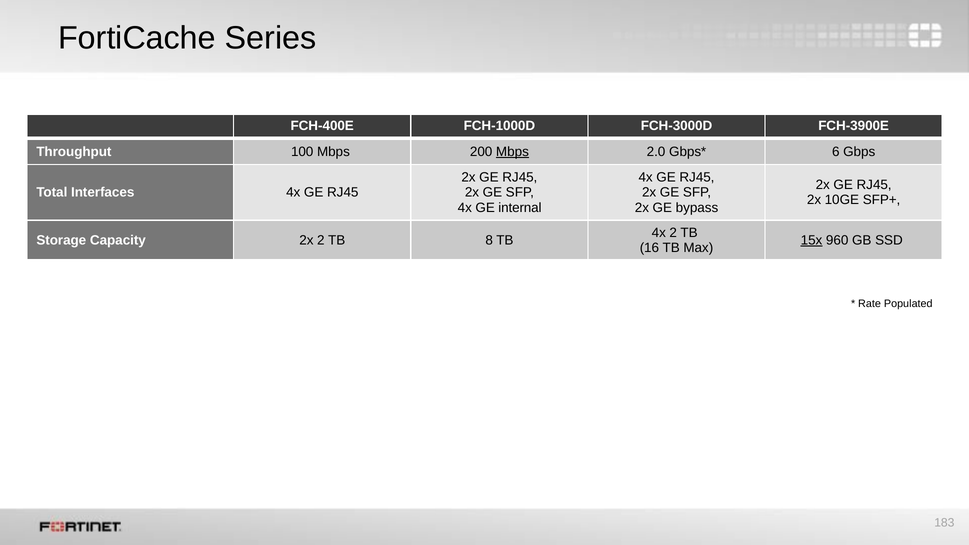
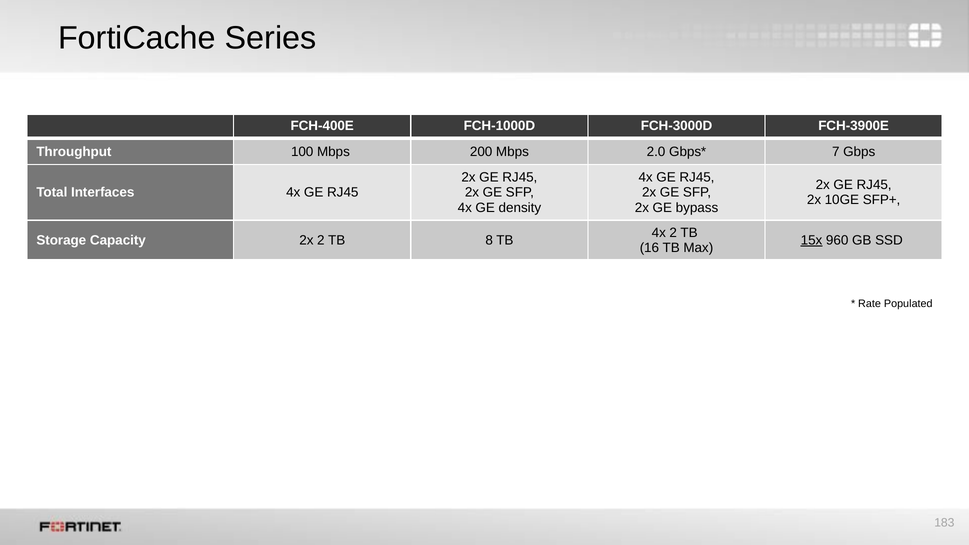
Mbps at (512, 152) underline: present -> none
6: 6 -> 7
internal: internal -> density
